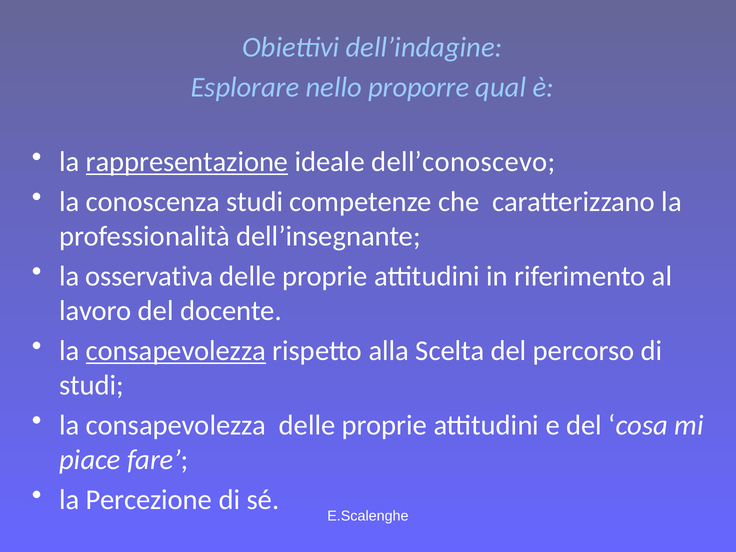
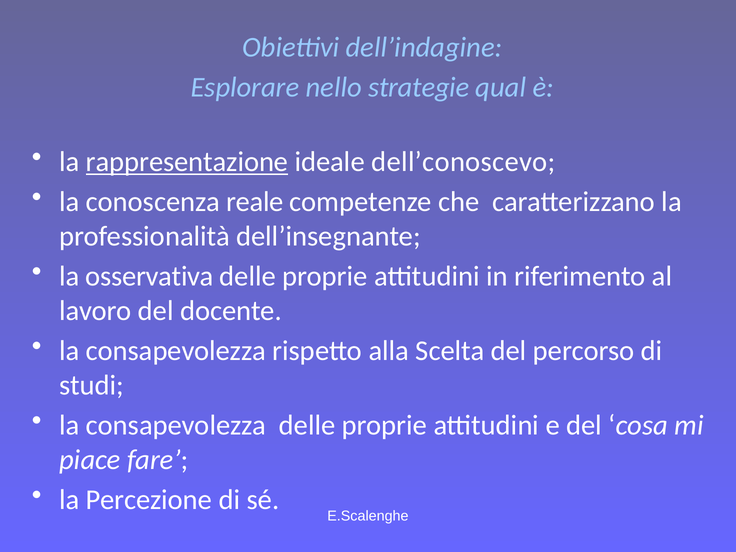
proporre: proporre -> strategie
conoscenza studi: studi -> reale
consapevolezza at (176, 351) underline: present -> none
